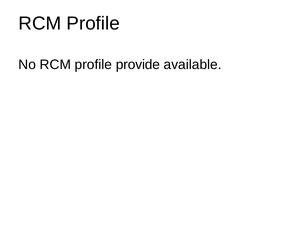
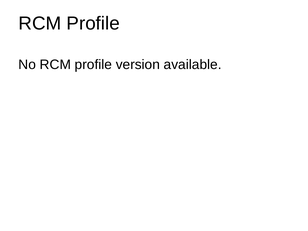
provide: provide -> version
